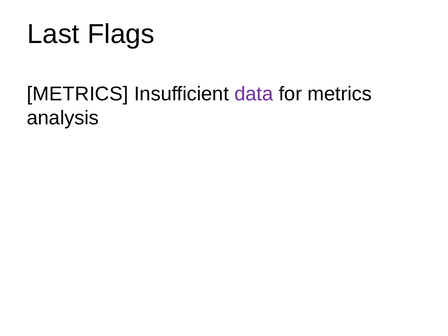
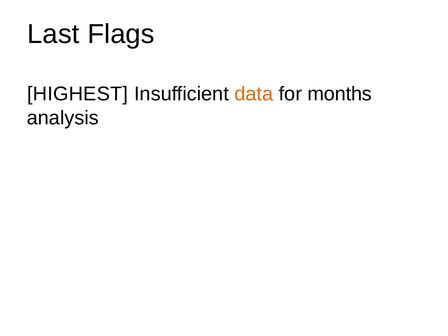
METRICS at (78, 94): METRICS -> HIGHEST
data colour: purple -> orange
for metrics: metrics -> months
